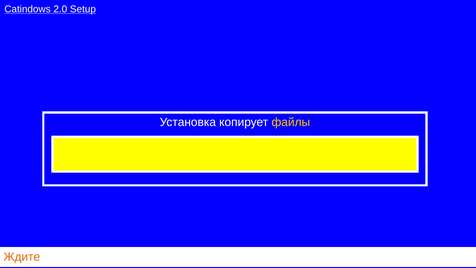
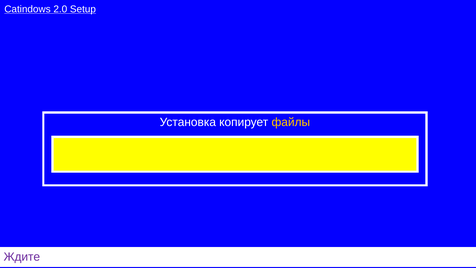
Ждите colour: orange -> purple
